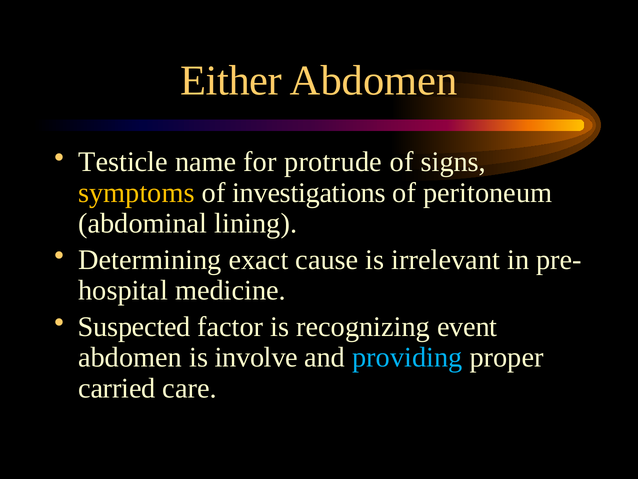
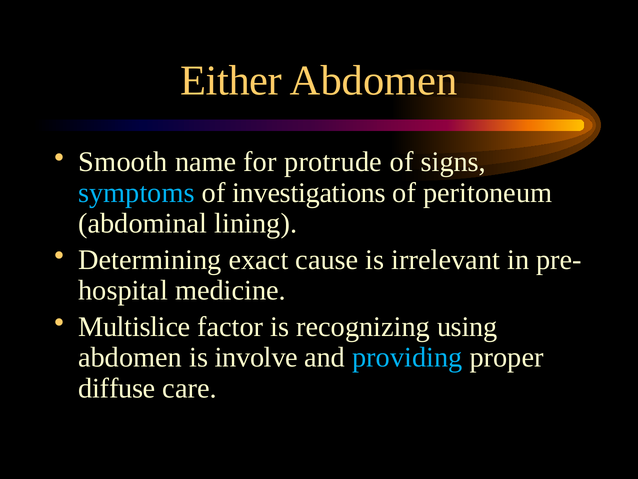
Testicle: Testicle -> Smooth
symptoms colour: yellow -> light blue
Suspected: Suspected -> Multislice
event: event -> using
carried: carried -> diffuse
